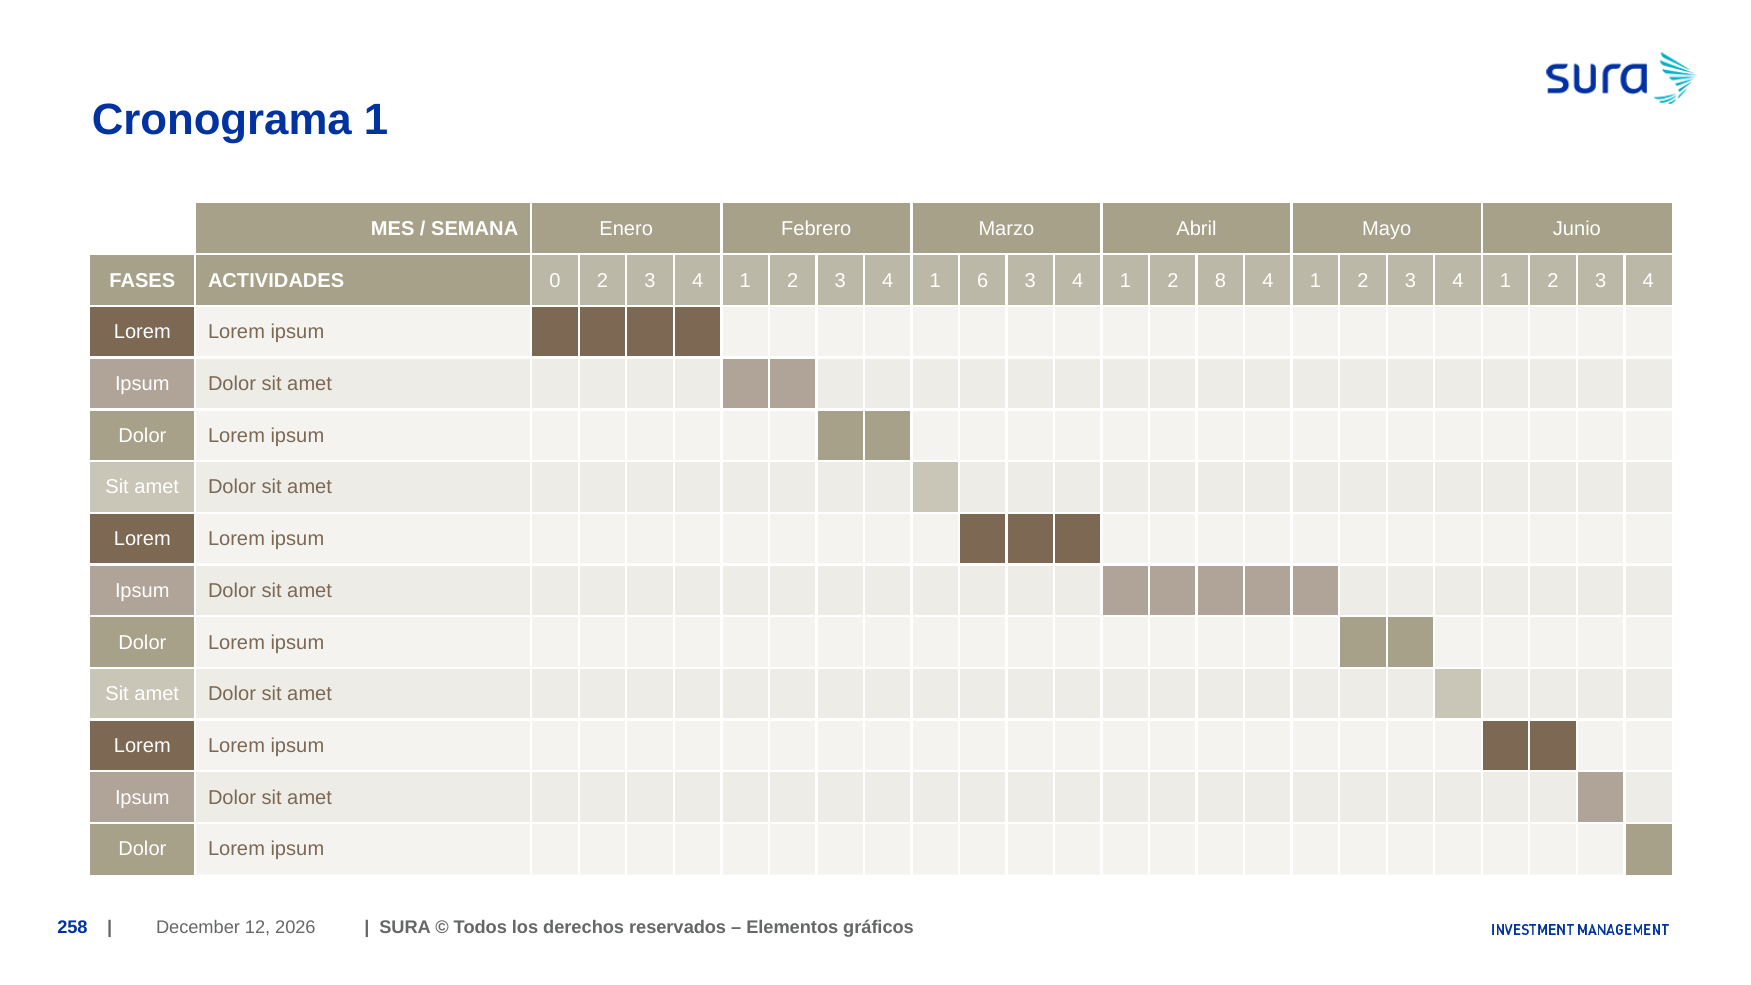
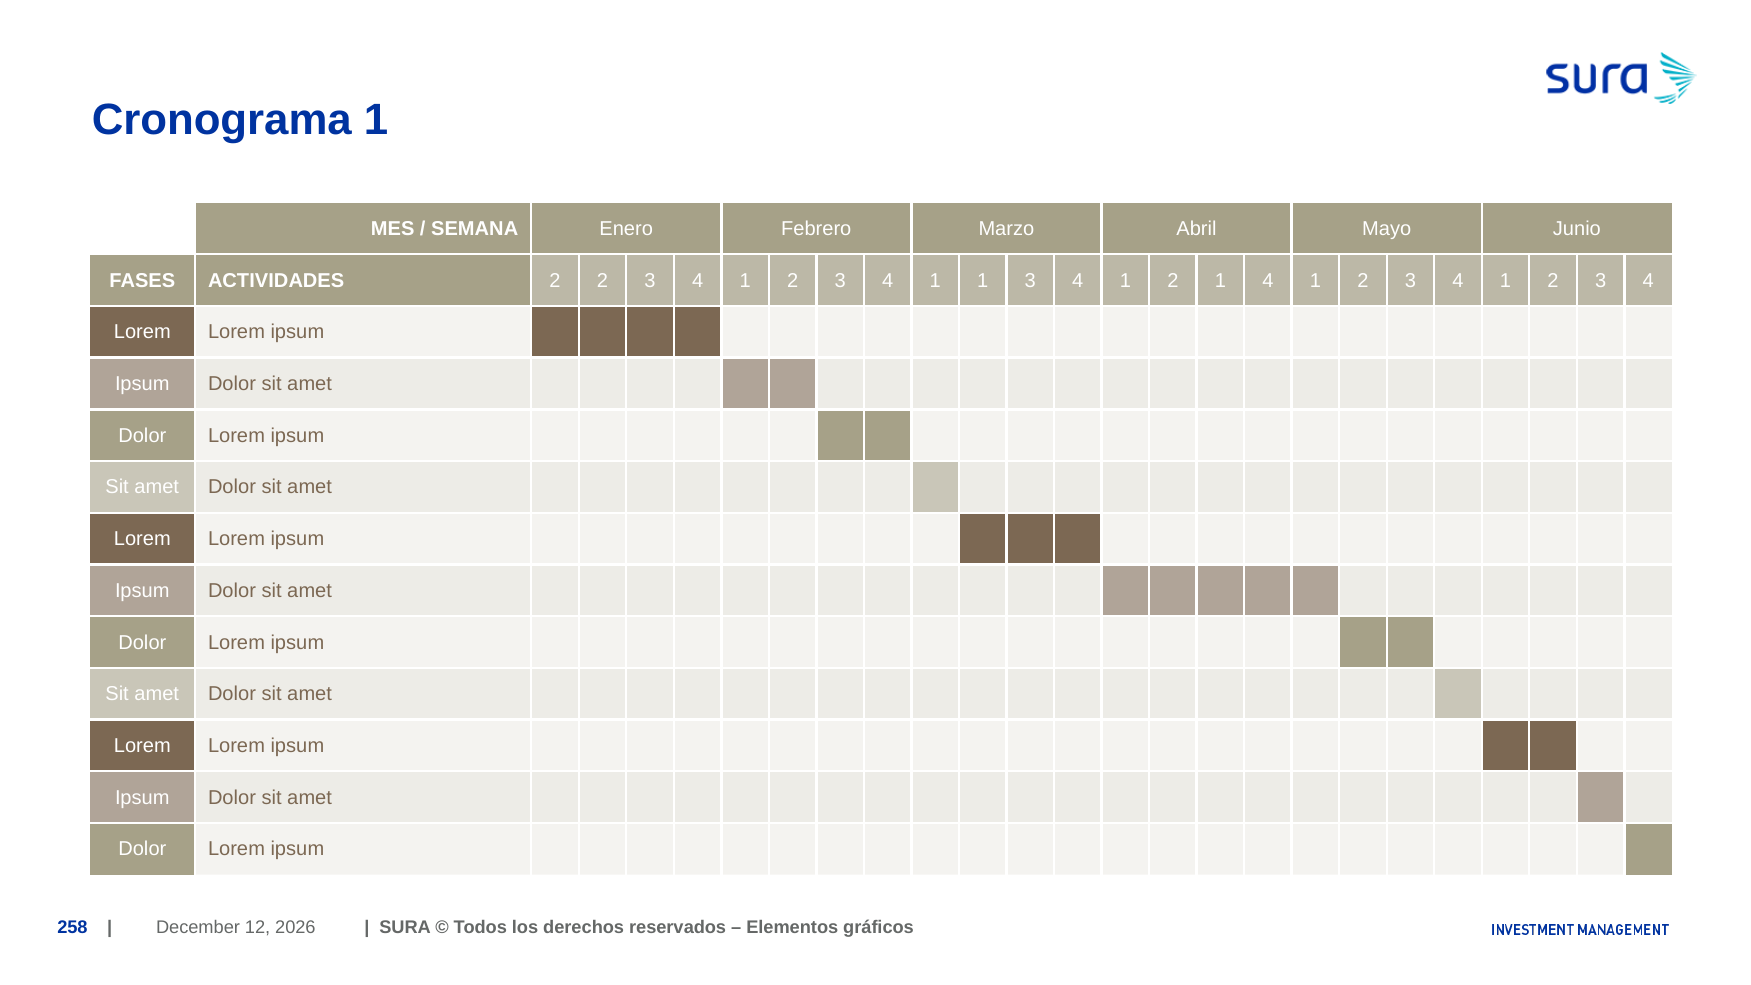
ACTIVIDADES 0: 0 -> 2
1 6: 6 -> 1
2 8: 8 -> 1
